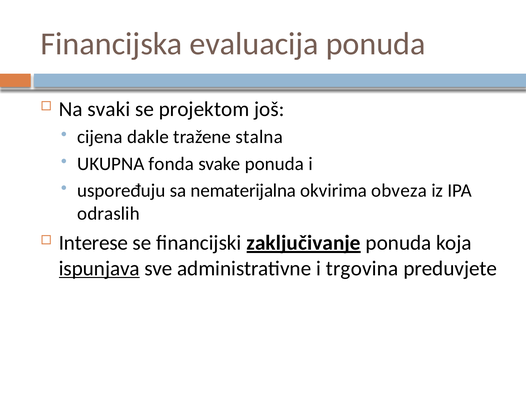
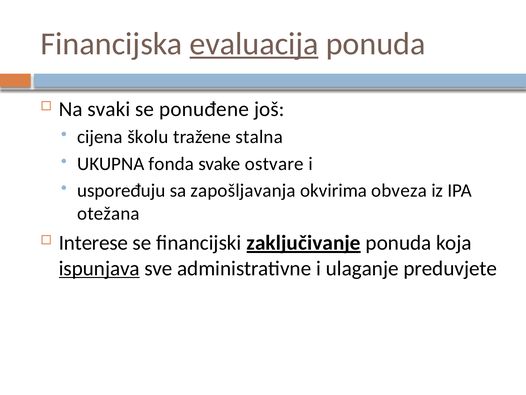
evaluacija underline: none -> present
projektom: projektom -> ponuđene
dakle: dakle -> školu
svake ponuda: ponuda -> ostvare
nematerijalna: nematerijalna -> zapošljavanja
odraslih: odraslih -> otežana
trgovina: trgovina -> ulaganje
